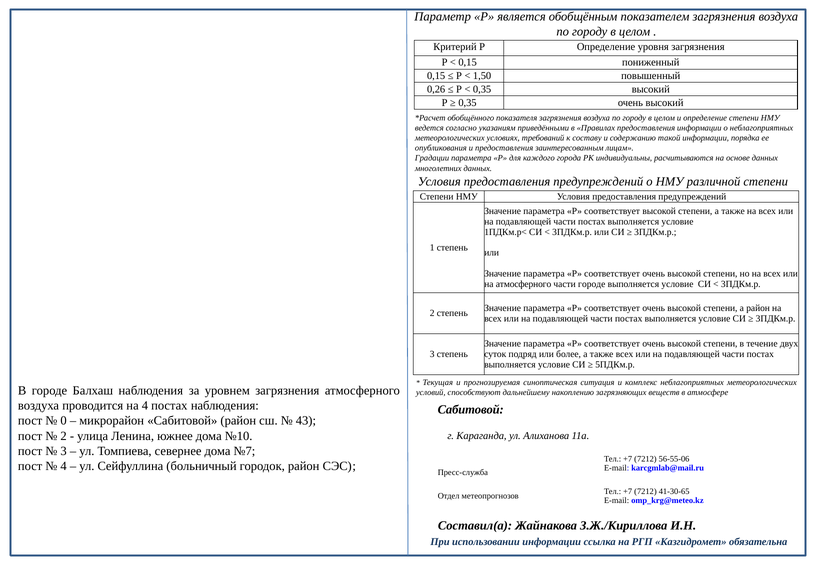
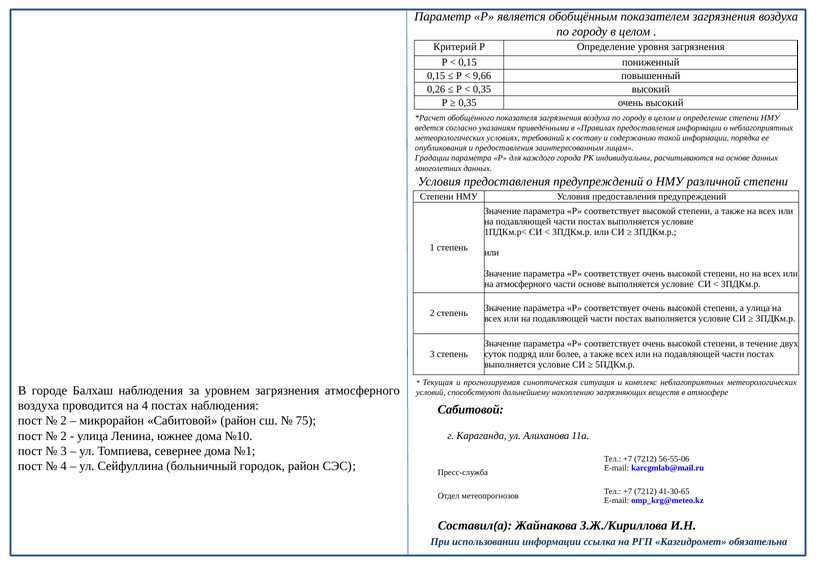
1,50: 1,50 -> 9,66
части городе: городе -> основе
а район: район -> улица
0 at (64, 421): 0 -> 2
43: 43 -> 75
№7: №7 -> №1
